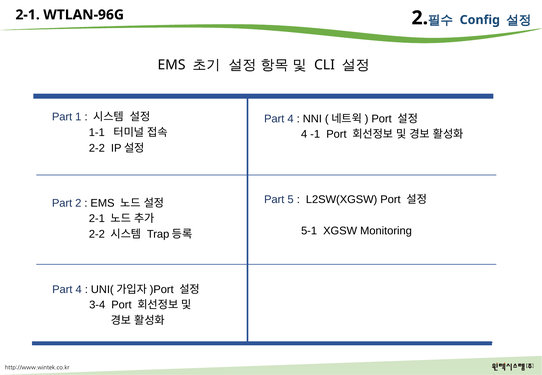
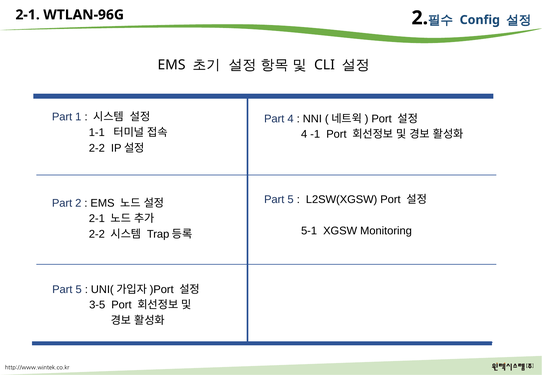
4 at (79, 290): 4 -> 5
3-4: 3-4 -> 3-5
